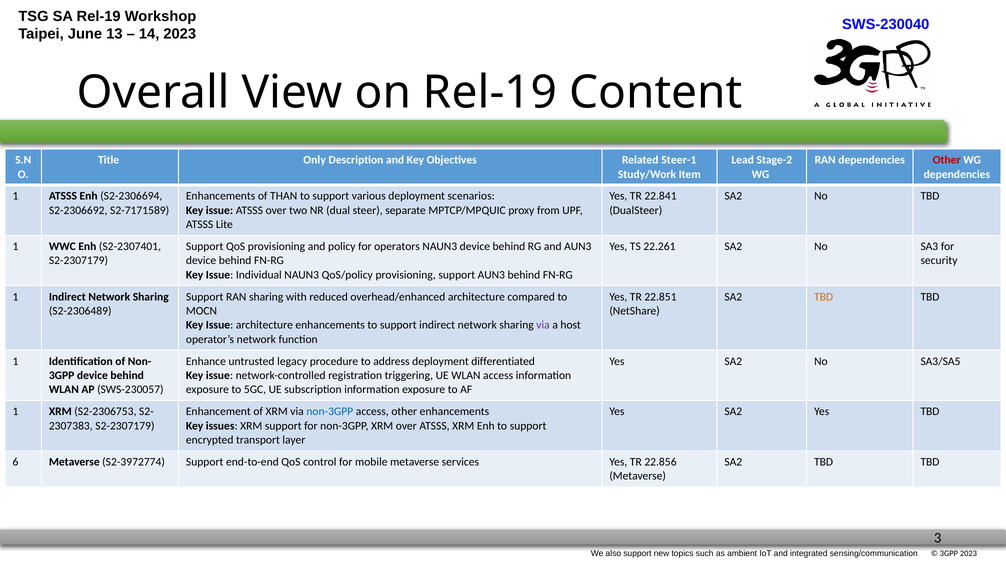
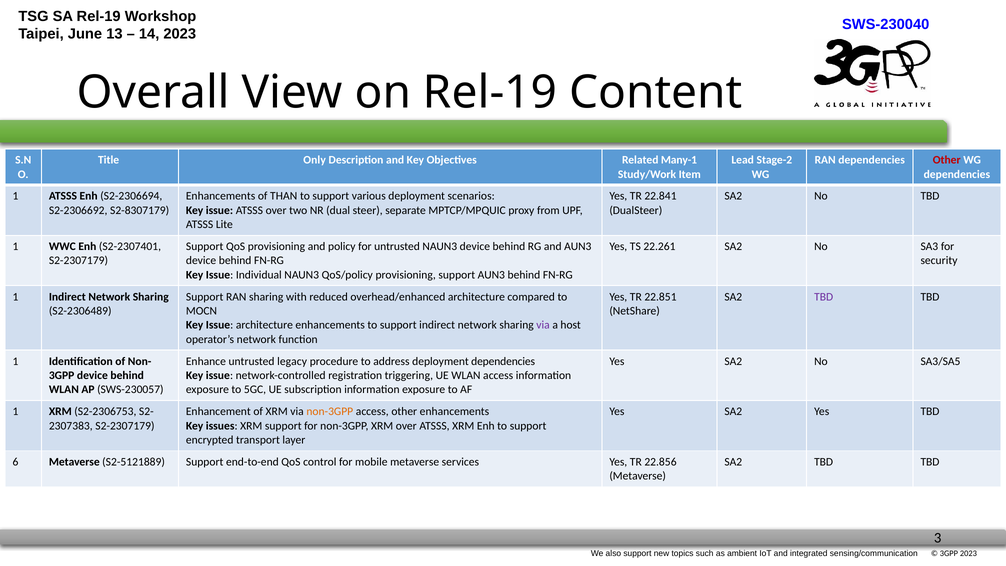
Steer-1: Steer-1 -> Many-1
S2-7171589: S2-7171589 -> S2-8307179
for operators: operators -> untrusted
TBD at (824, 297) colour: orange -> purple
deployment differentiated: differentiated -> dependencies
non-3GPP at (330, 411) colour: blue -> orange
S2-3972774: S2-3972774 -> S2-5121889
